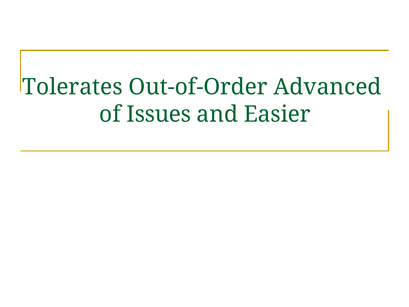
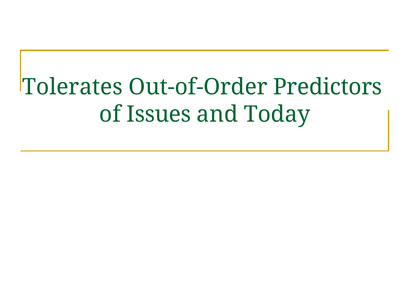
Advanced: Advanced -> Predictors
Easier: Easier -> Today
